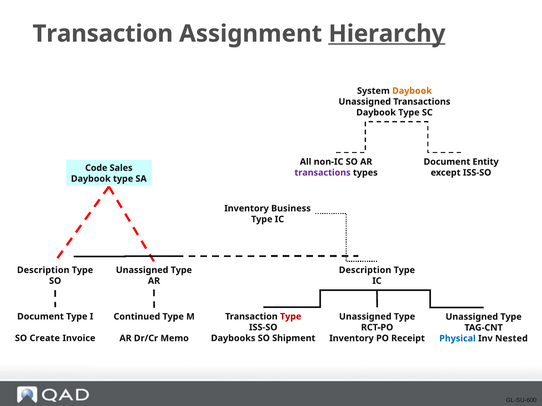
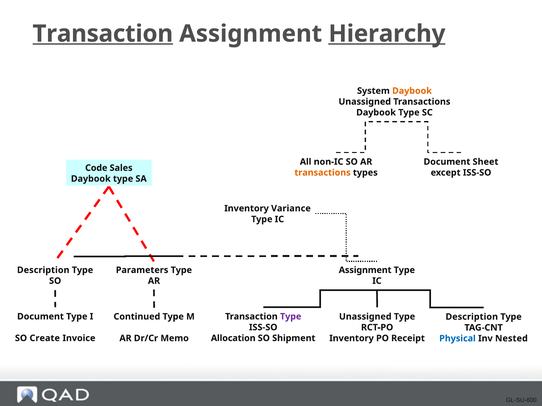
Transaction at (103, 34) underline: none -> present
Entity: Entity -> Sheet
transactions at (323, 173) colour: purple -> orange
Business: Business -> Variance
Unassigned at (142, 270): Unassigned -> Parameters
Description at (365, 270): Description -> Assignment
Type at (291, 317) colour: red -> purple
Unassigned at (472, 317): Unassigned -> Description
Daybooks: Daybooks -> Allocation
